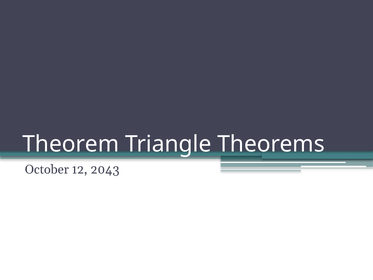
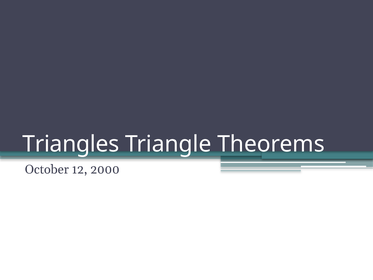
Theorem: Theorem -> Triangles
2043: 2043 -> 2000
